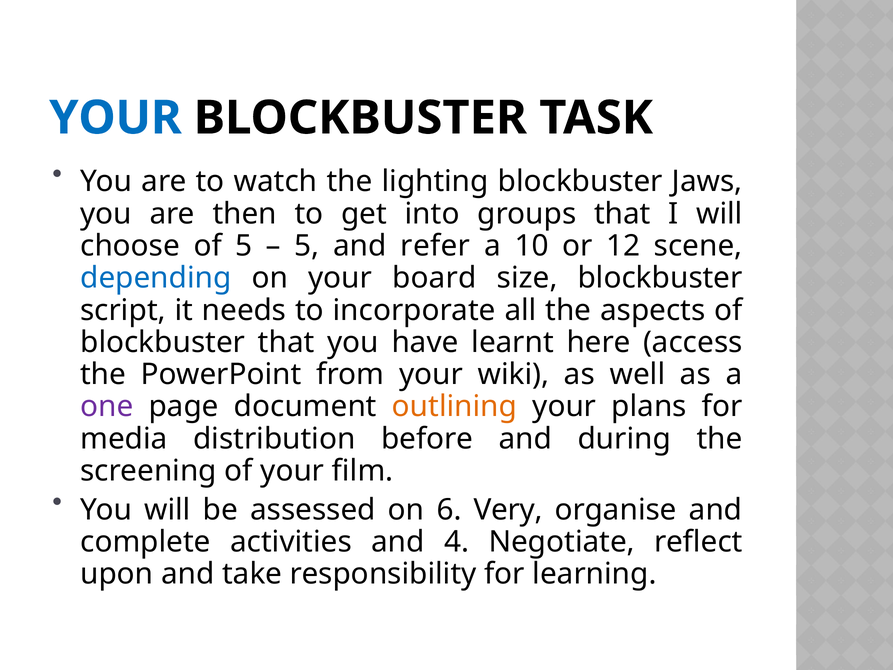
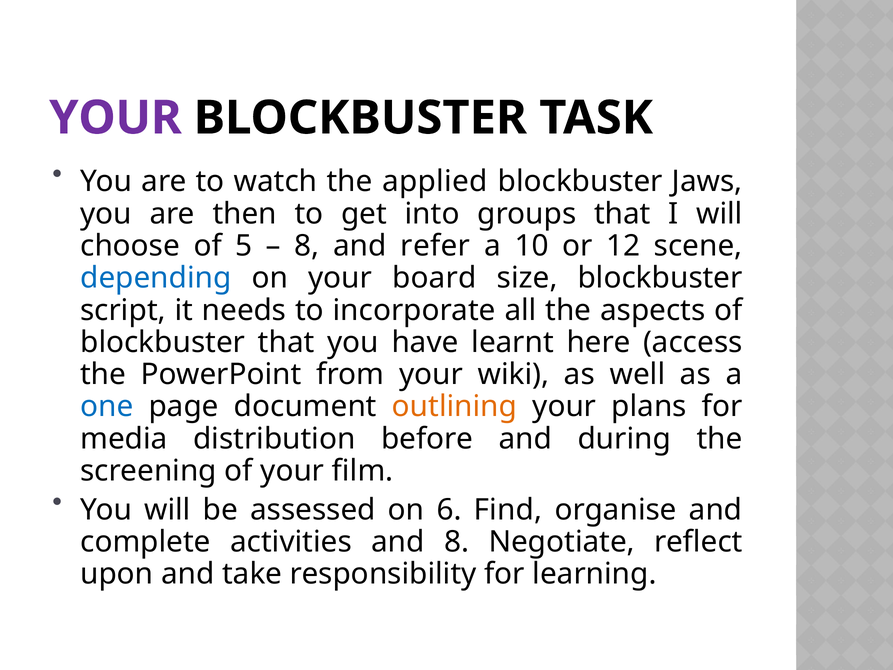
YOUR at (115, 118) colour: blue -> purple
lighting: lighting -> applied
5 at (307, 246): 5 -> 8
one colour: purple -> blue
Very: Very -> Find
and 4: 4 -> 8
